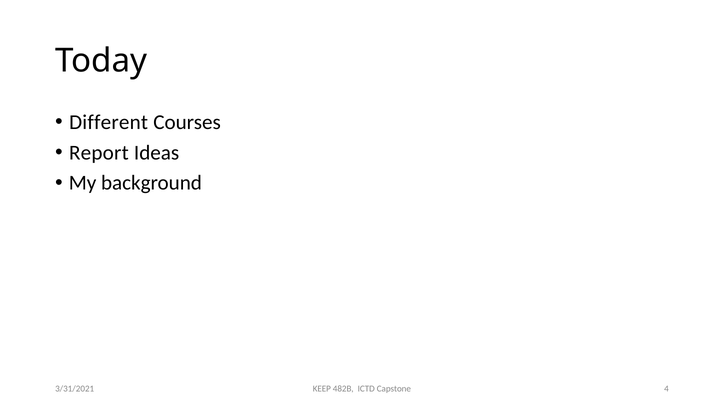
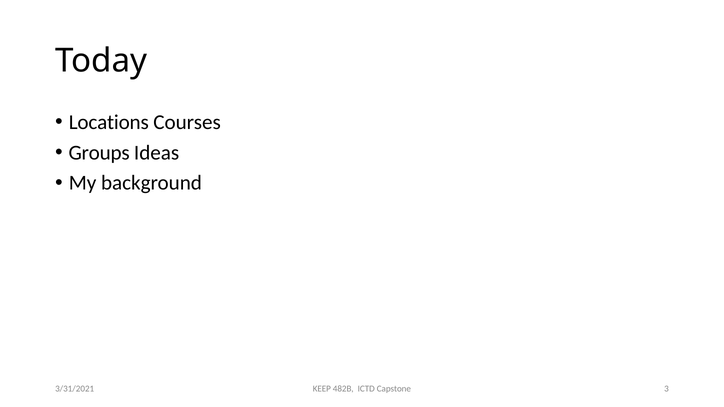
Different: Different -> Locations
Report: Report -> Groups
4: 4 -> 3
